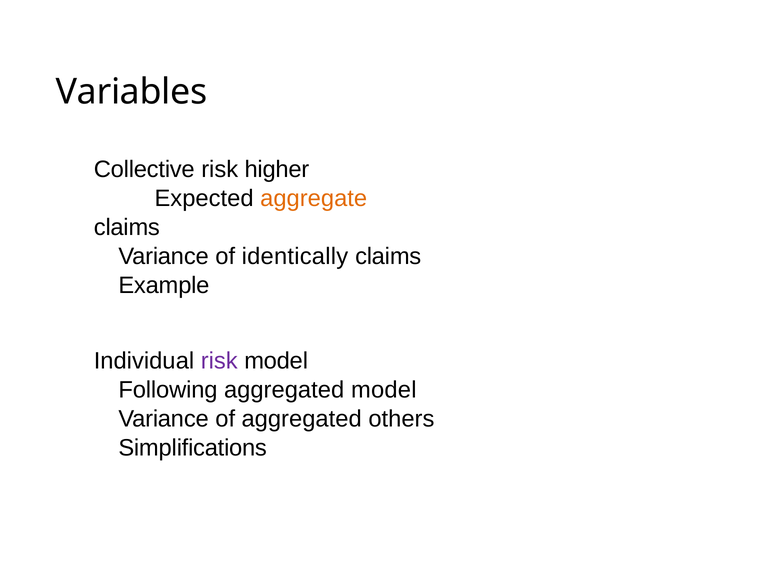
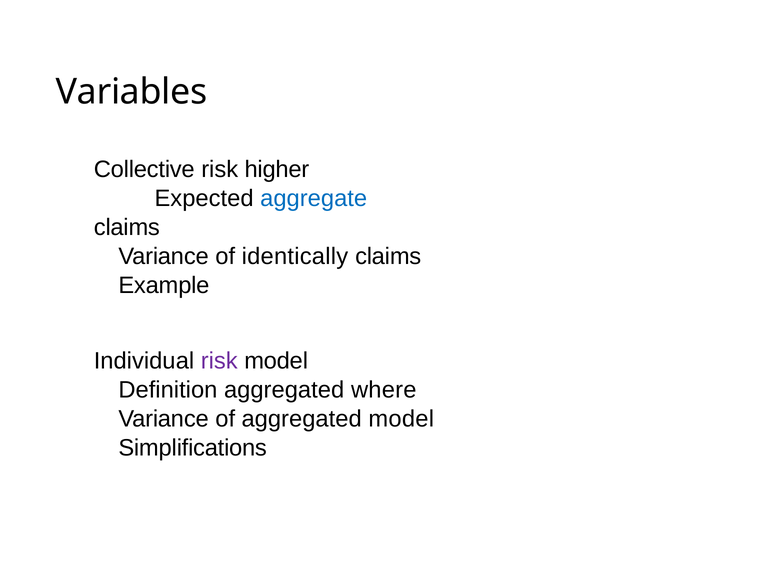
aggregate colour: orange -> blue
Following: Following -> Definition
aggregated model: model -> where
aggregated others: others -> model
